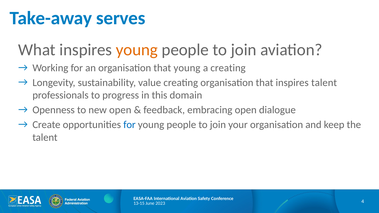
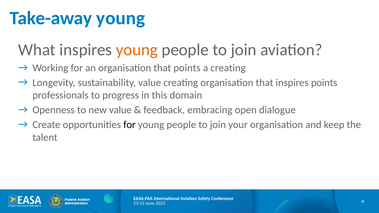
Take-away serves: serves -> young
that young: young -> points
inspires talent: talent -> points
new open: open -> value
for at (129, 125) colour: blue -> black
